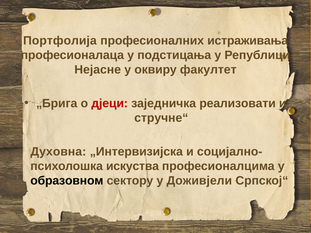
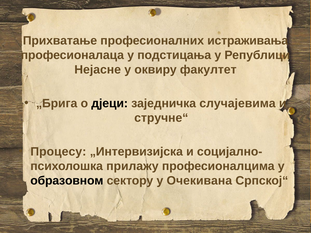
Портфолија: Портфолија -> Прихватање
дјеци colour: red -> black
реализовати: реализовати -> случајевима
Духовна: Духовна -> Процесу
искуства: искуства -> прилажу
Доживјели: Доживјели -> Очекивана
